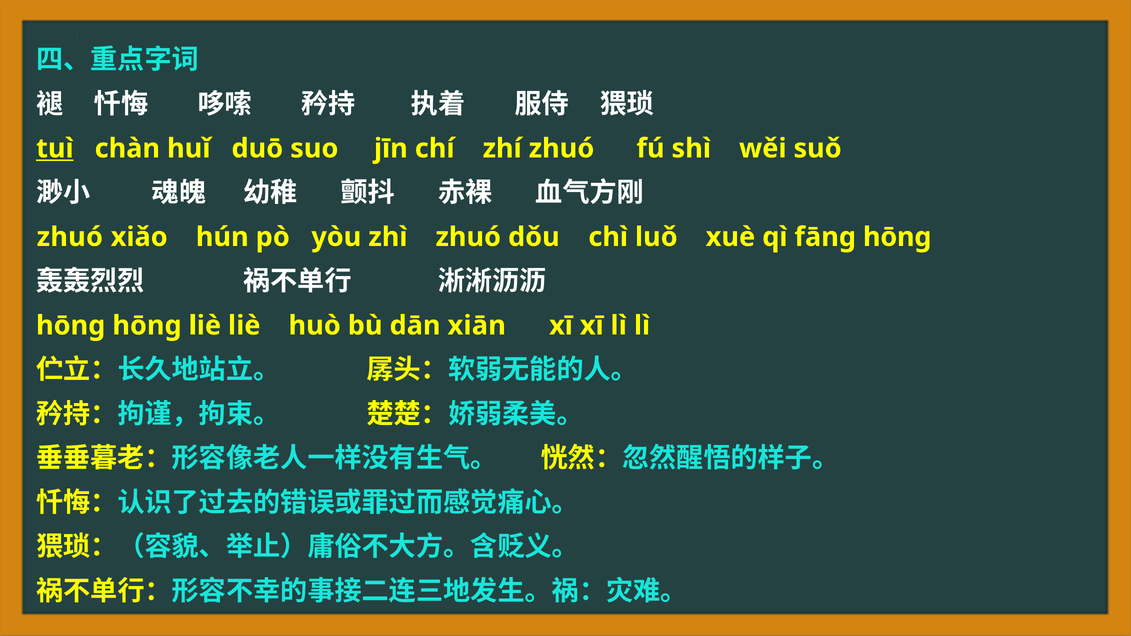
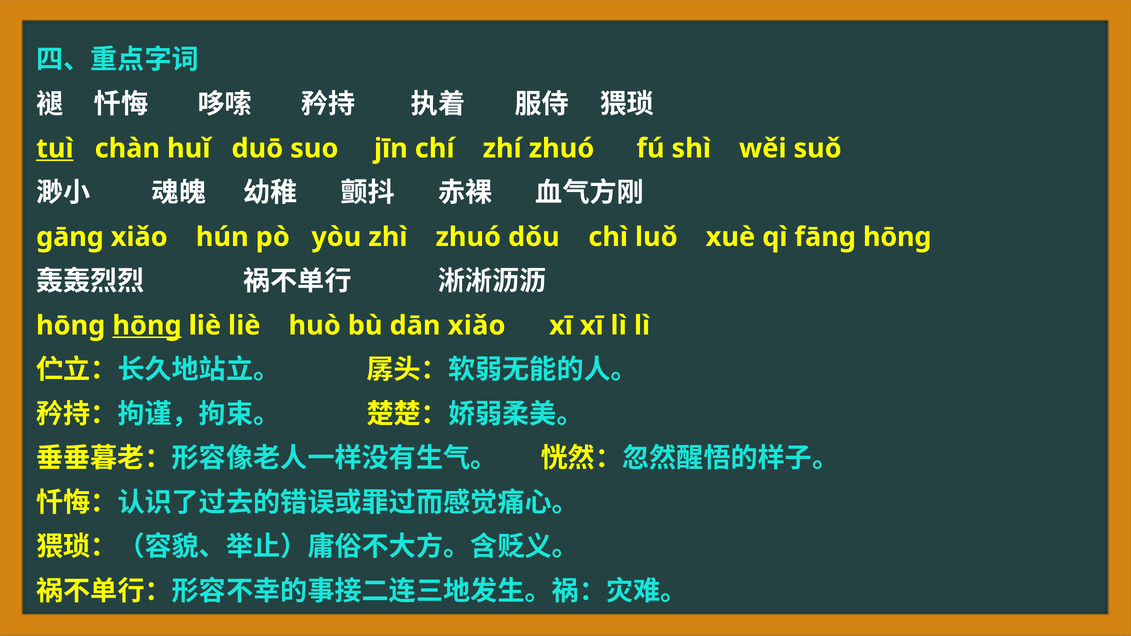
zhuó at (70, 237): zhuó -> gāng
hōng at (147, 326) underline: none -> present
dān xiān: xiān -> xiǎo
